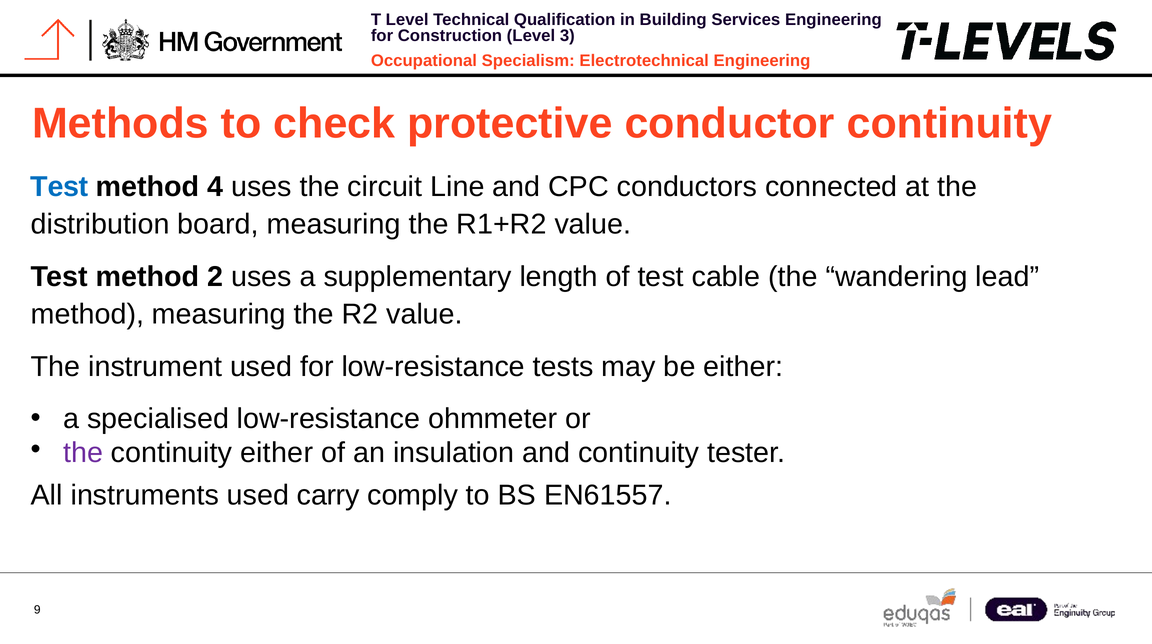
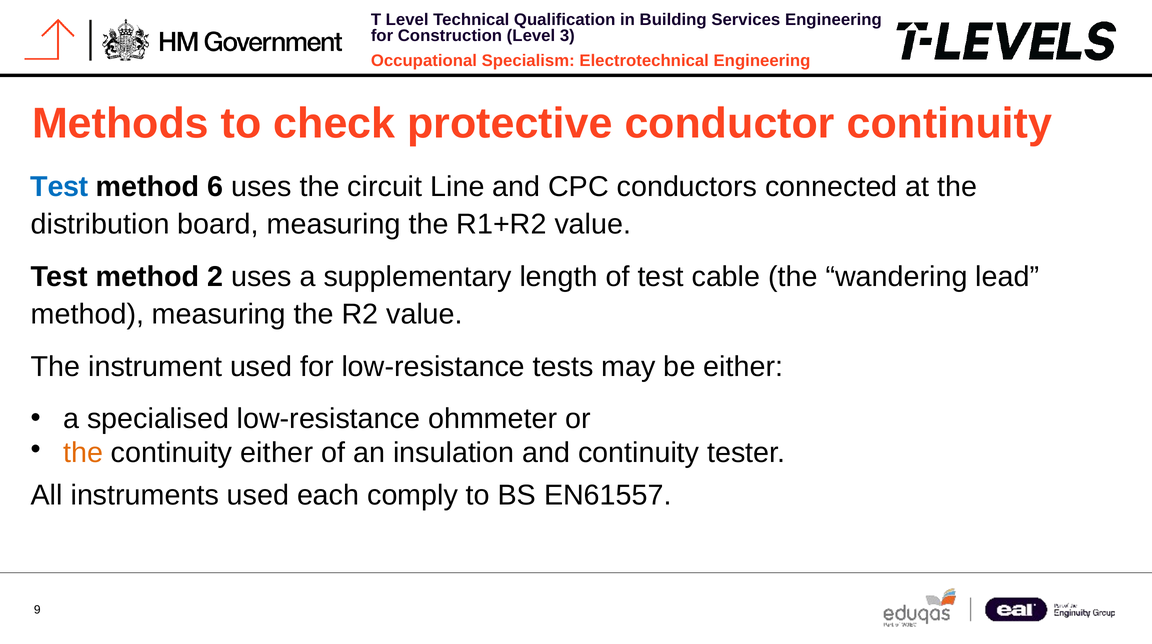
4: 4 -> 6
the at (83, 453) colour: purple -> orange
carry: carry -> each
